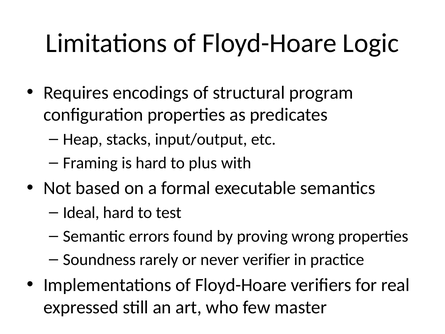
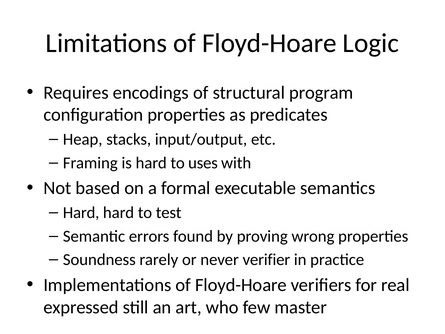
plus: plus -> uses
Ideal at (81, 212): Ideal -> Hard
